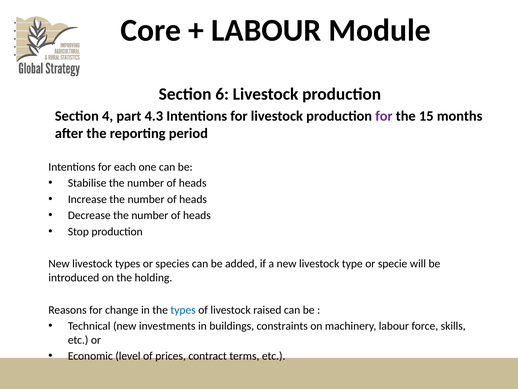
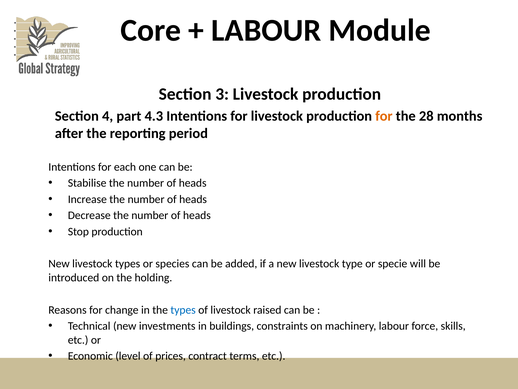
6: 6 -> 3
for at (384, 116) colour: purple -> orange
15: 15 -> 28
